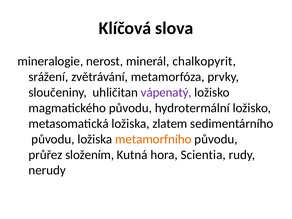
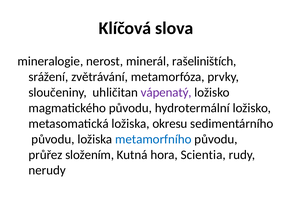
chalkopyrit: chalkopyrit -> rašeliništích
zlatem: zlatem -> okresu
metamorfního colour: orange -> blue
